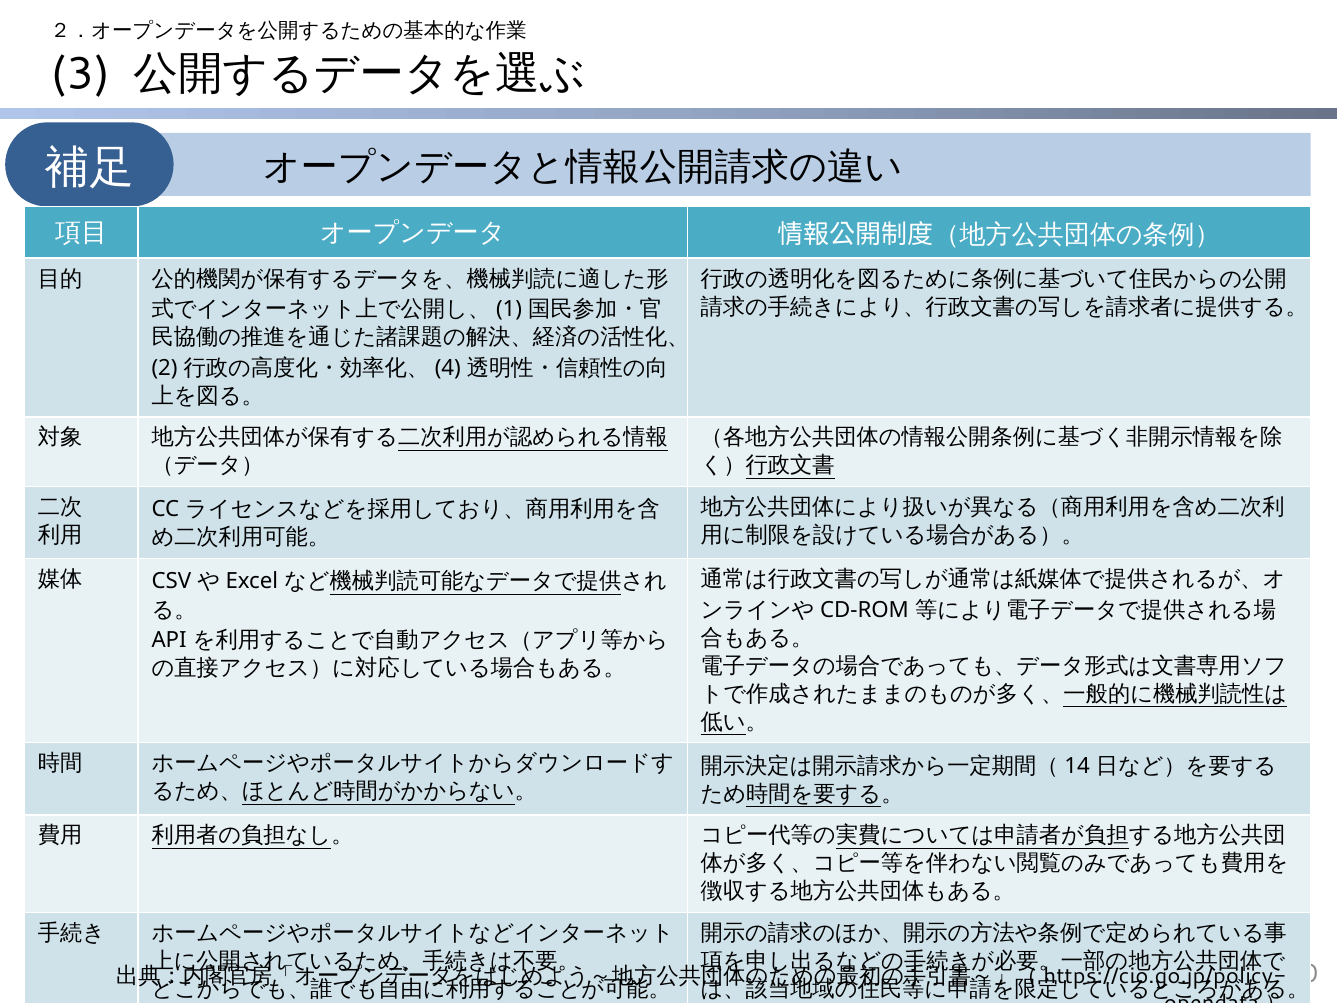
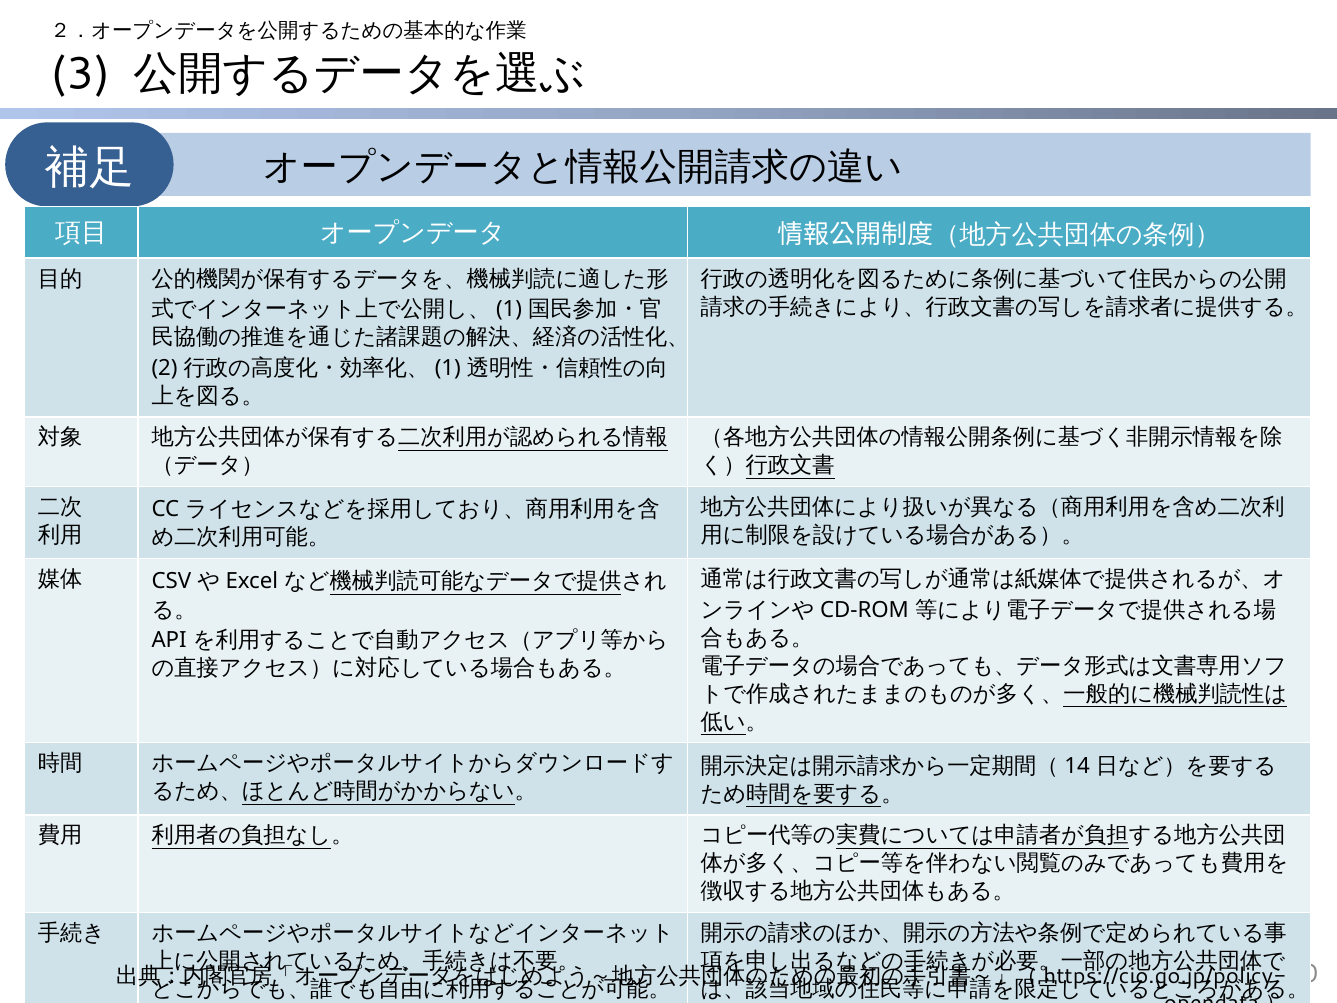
4 at (448, 368): 4 -> 1
